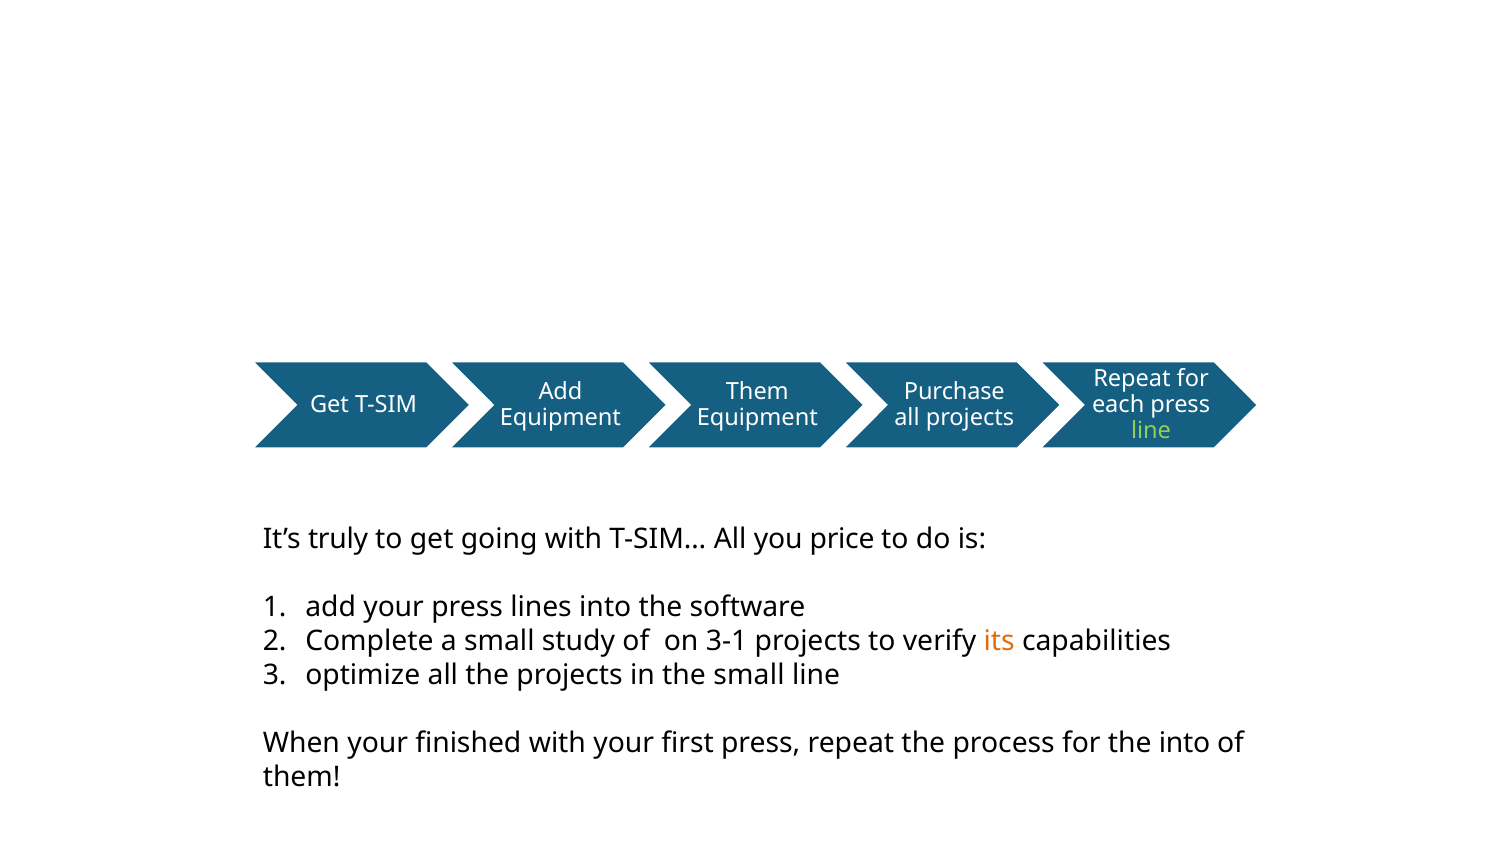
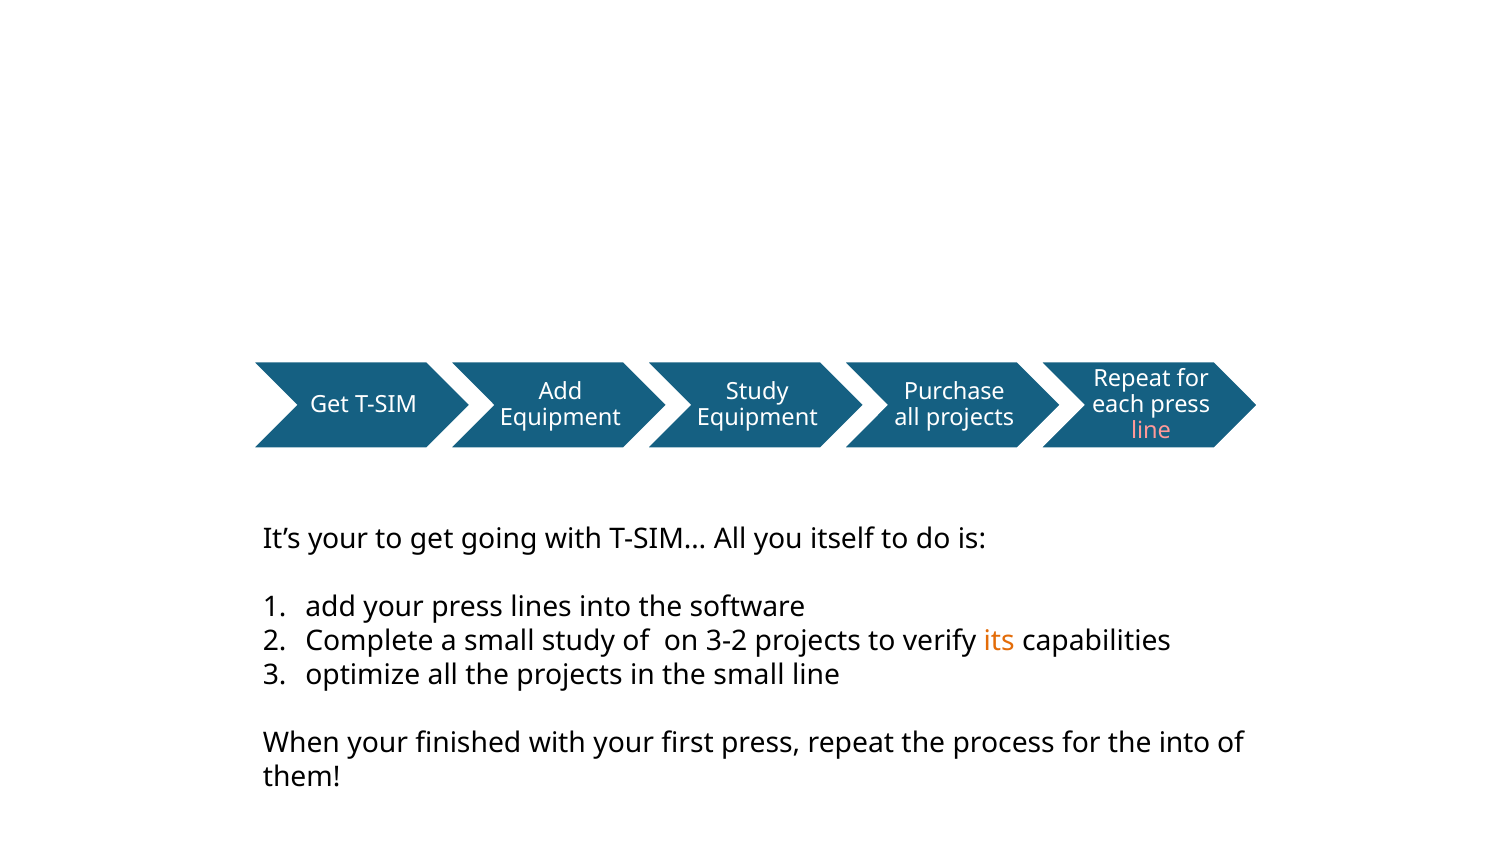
Them at (757, 392): Them -> Study
line at (1151, 430) colour: light green -> pink
It’s truly: truly -> your
price: price -> itself
3-1: 3-1 -> 3-2
